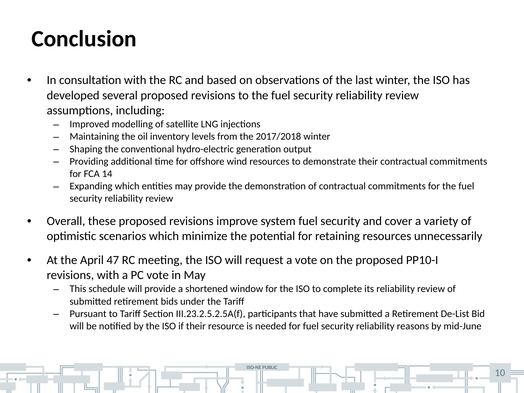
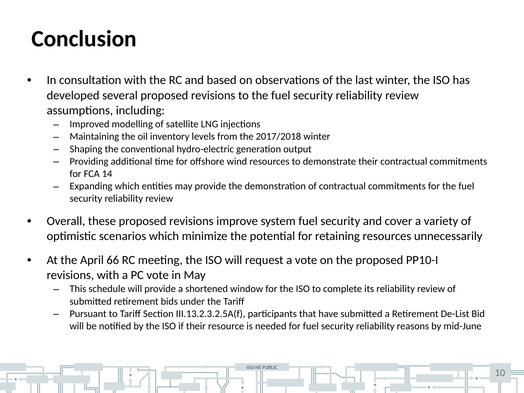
47: 47 -> 66
III.23.2.5.2.5A(f: III.23.2.5.2.5A(f -> III.13.2.3.2.5A(f
